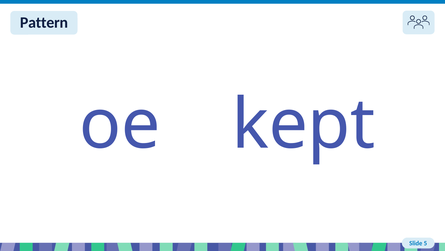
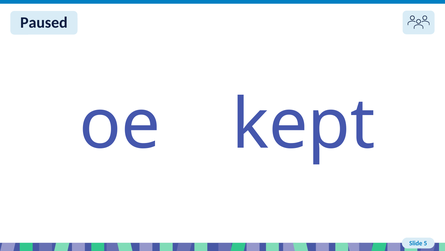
Pattern: Pattern -> Paused
